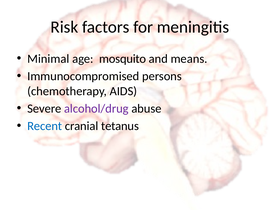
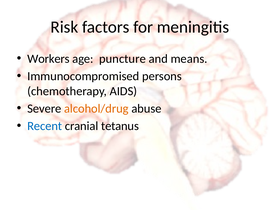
Minimal: Minimal -> Workers
mosquito: mosquito -> puncture
alcohol/drug colour: purple -> orange
